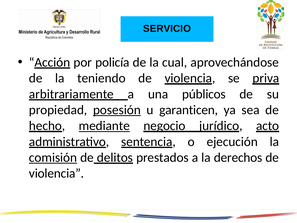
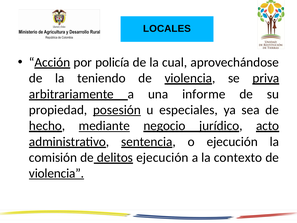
SERVICIO: SERVICIO -> LOCALES
públicos: públicos -> informe
garanticen: garanticen -> especiales
comisión underline: present -> none
prestados at (162, 157): prestados -> ejecución
derechos: derechos -> contexto
violencia at (57, 173) underline: none -> present
